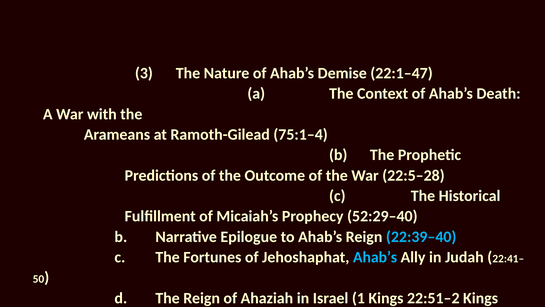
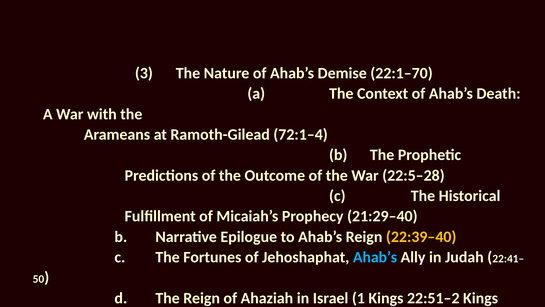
22:1–47: 22:1–47 -> 22:1–70
75:1–4: 75:1–4 -> 72:1–4
52:29–40: 52:29–40 -> 21:29–40
22:39–40 colour: light blue -> yellow
